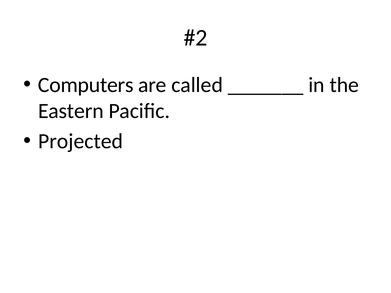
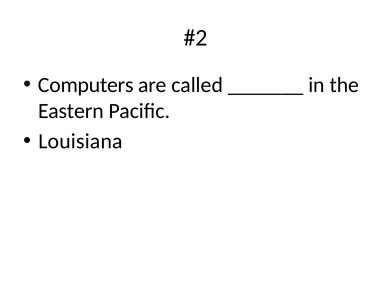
Projected: Projected -> Louisiana
